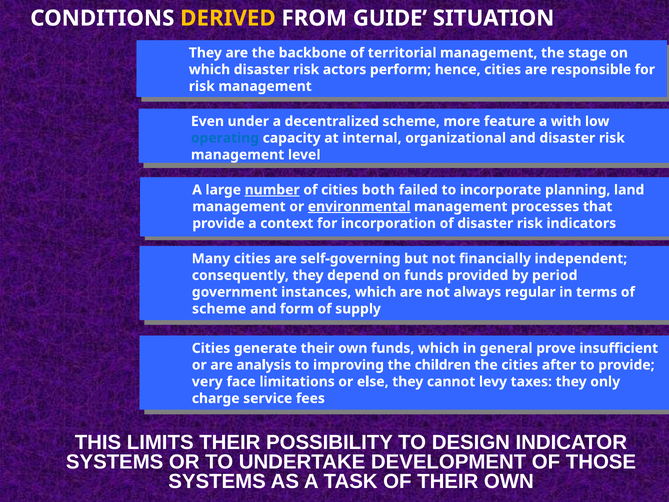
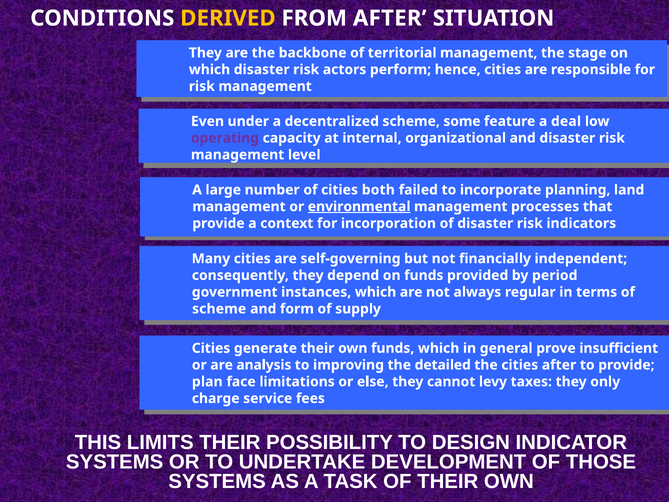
FROM GUIDE: GUIDE -> AFTER
more: more -> some
with: with -> deal
operating colour: blue -> purple
number underline: present -> none
children: children -> detailed
very: very -> plan
